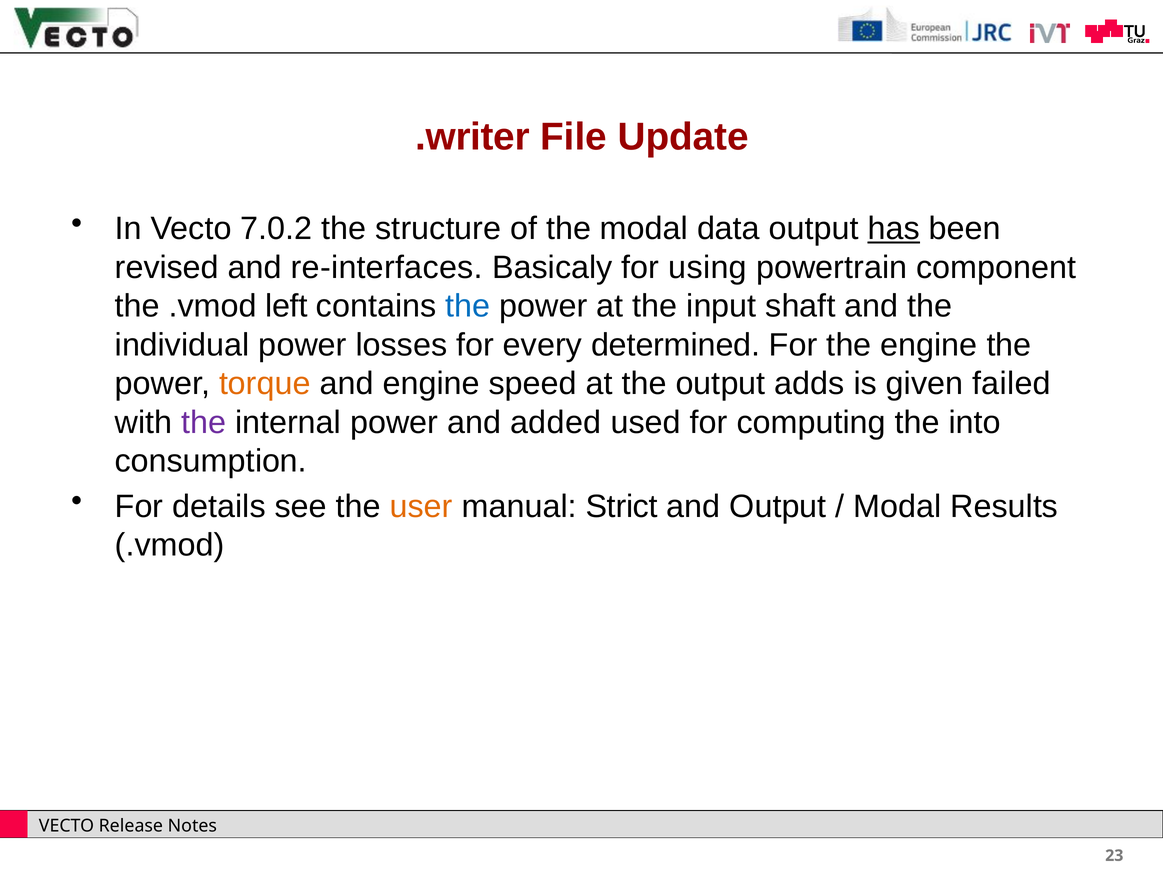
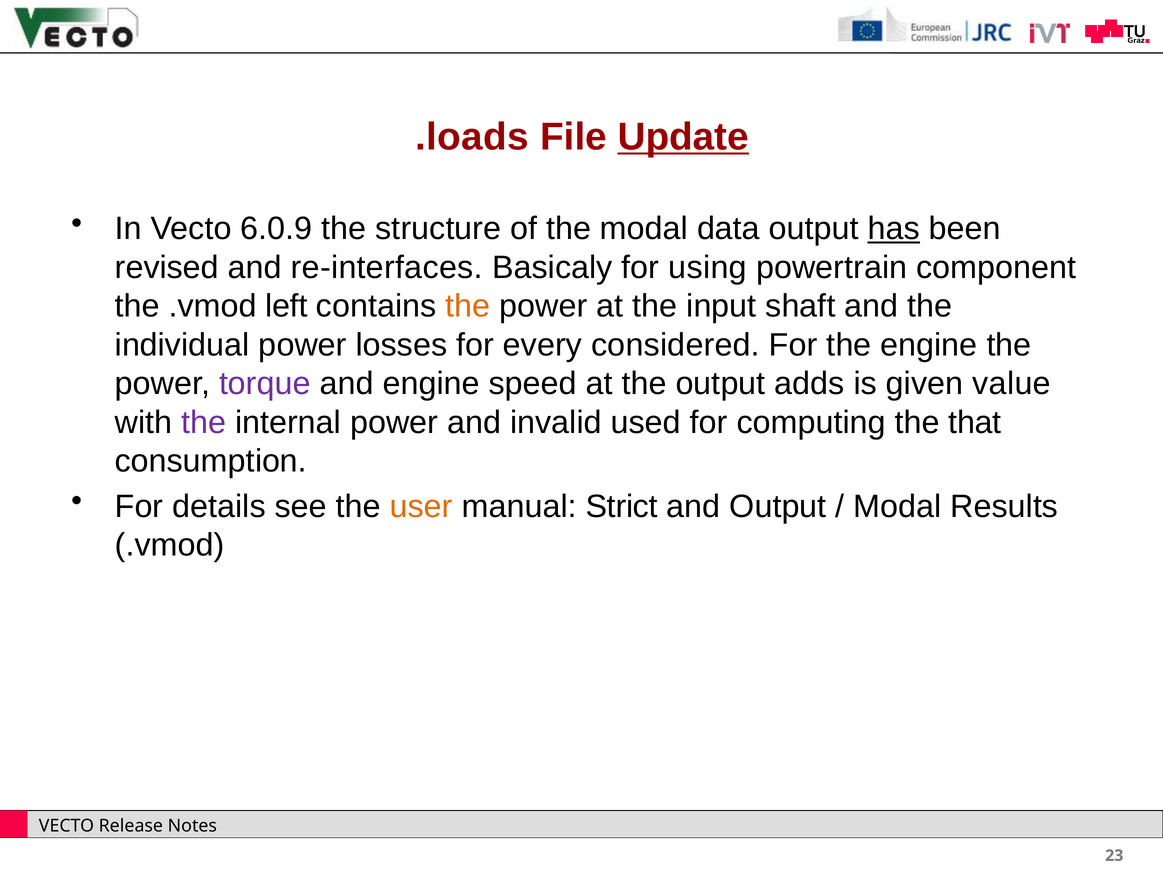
.writer: .writer -> .loads
Update underline: none -> present
7.0.2: 7.0.2 -> 6.0.9
the at (468, 306) colour: blue -> orange
determined: determined -> considered
torque colour: orange -> purple
failed: failed -> value
added: added -> invalid
into: into -> that
